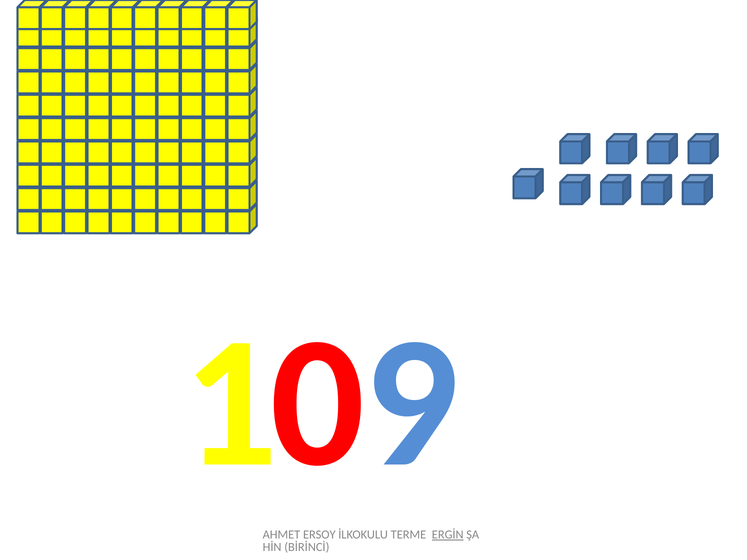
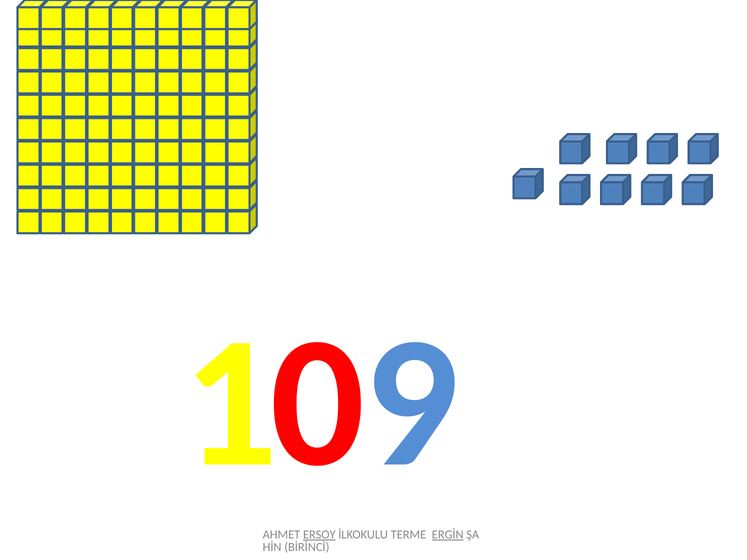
ERSOY underline: none -> present
